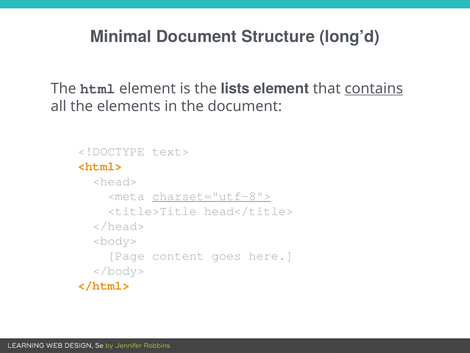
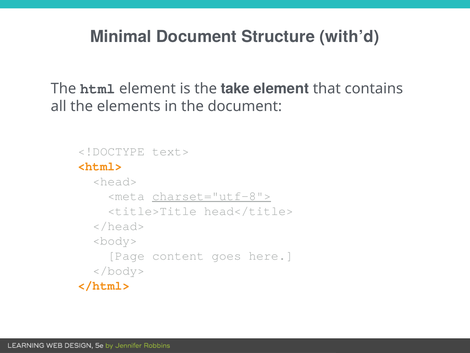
long’d: long’d -> with’d
lists: lists -> take
contains underline: present -> none
